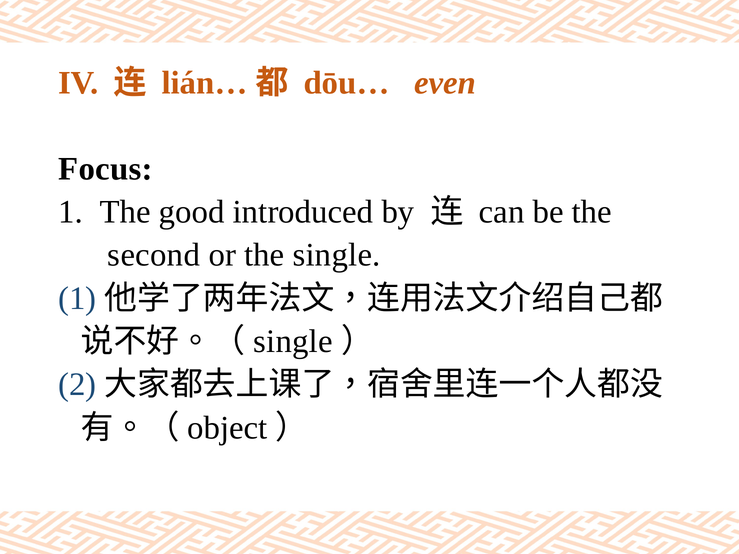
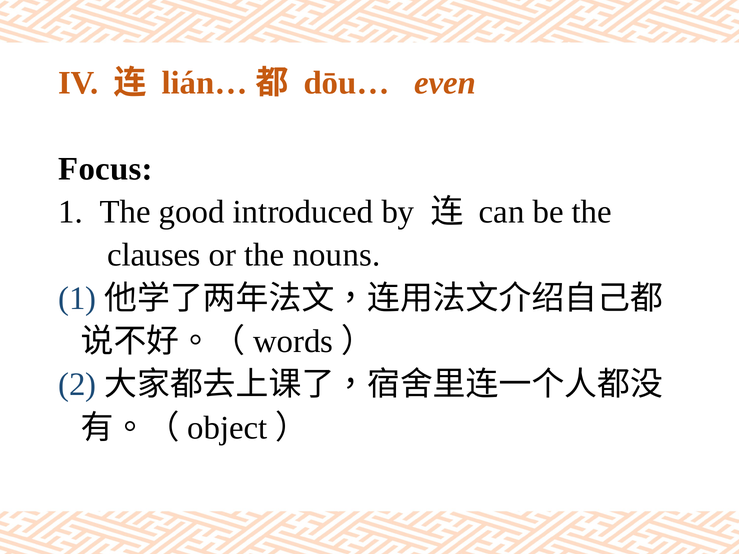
second: second -> clauses
the single: single -> nouns
single at (293, 342): single -> words
